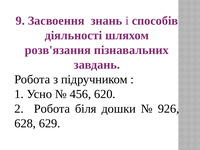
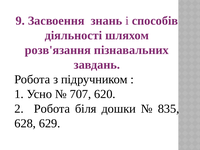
456: 456 -> 707
926: 926 -> 835
